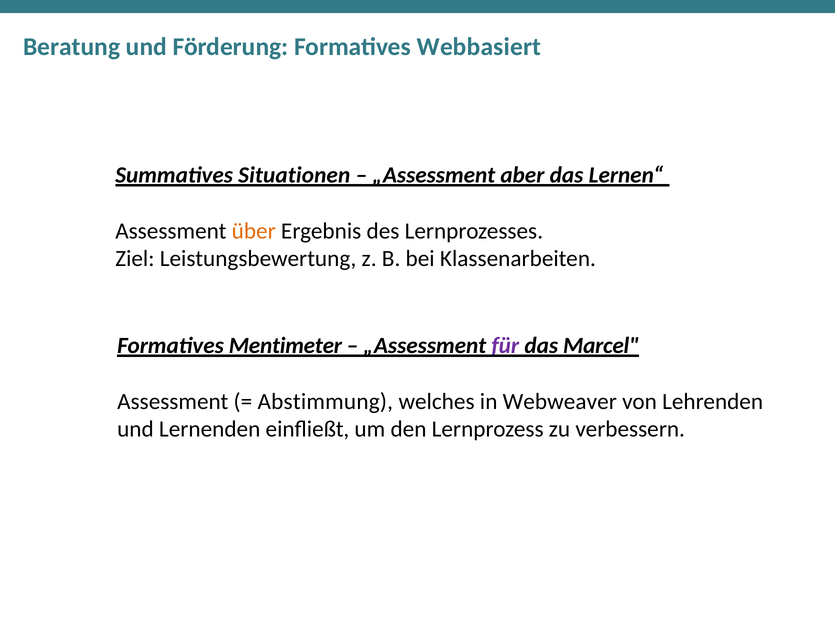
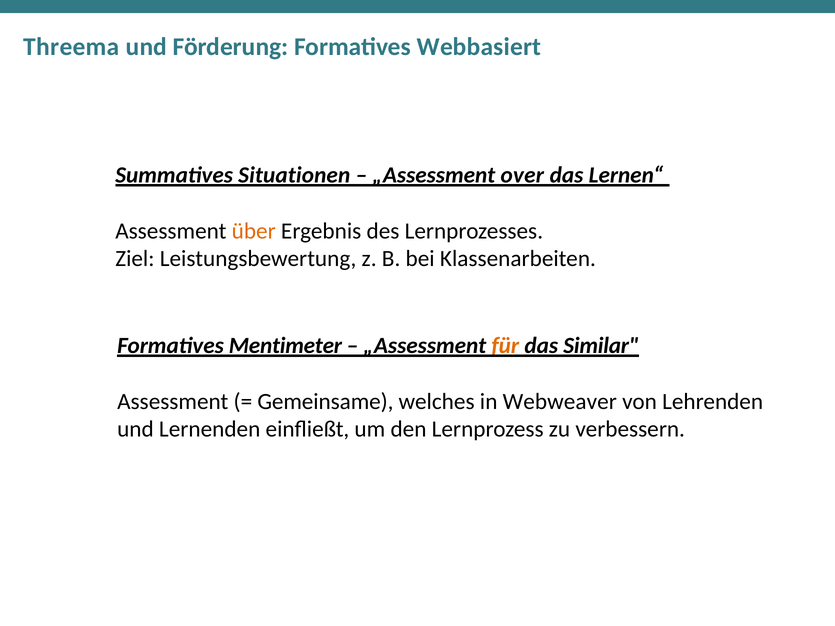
Beratung: Beratung -> Threema
aber: aber -> over
für colour: purple -> orange
Marcel: Marcel -> Similar
Abstimmung: Abstimmung -> Gemeinsame
